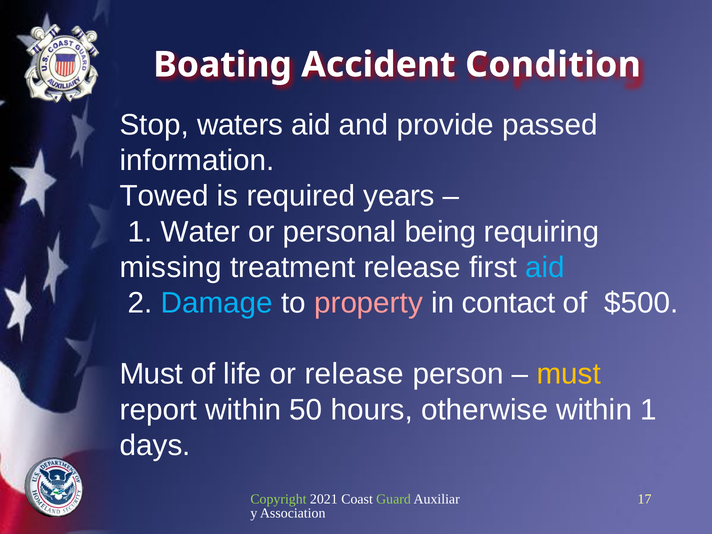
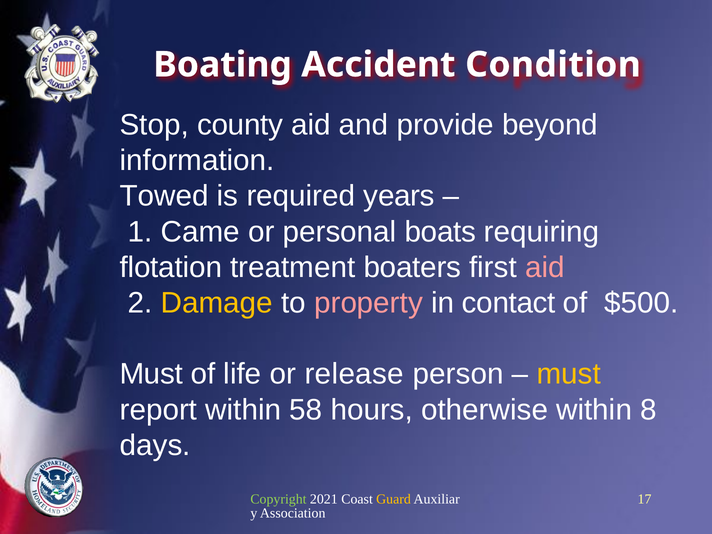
waters: waters -> county
passed: passed -> beyond
Water: Water -> Came
being: being -> boats
missing: missing -> flotation
treatment release: release -> boaters
aid at (545, 267) colour: light blue -> pink
Damage colour: light blue -> yellow
50: 50 -> 58
within 1: 1 -> 8
Guard colour: light green -> yellow
